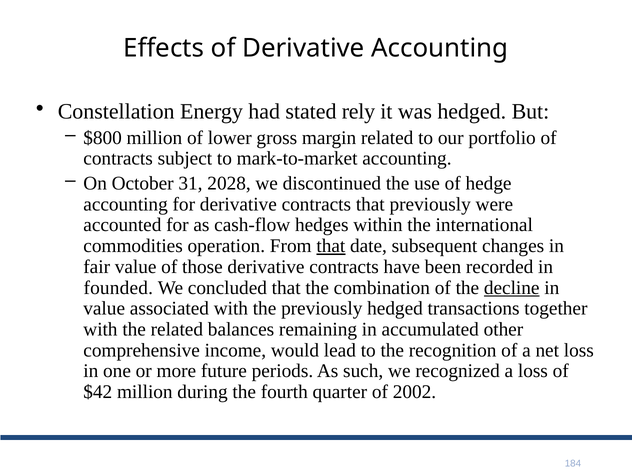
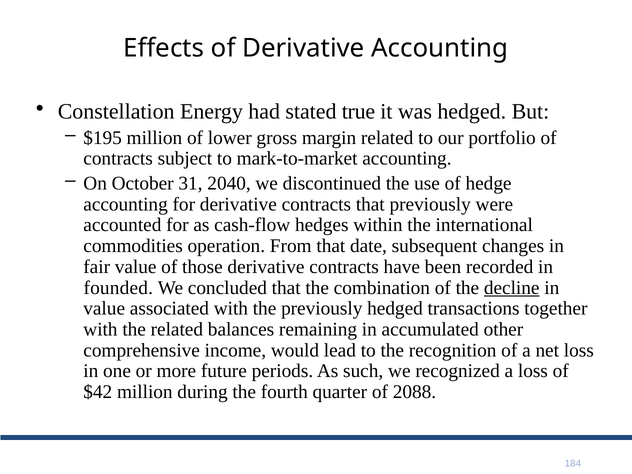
rely: rely -> true
$800: $800 -> $195
2028: 2028 -> 2040
that at (331, 246) underline: present -> none
2002: 2002 -> 2088
